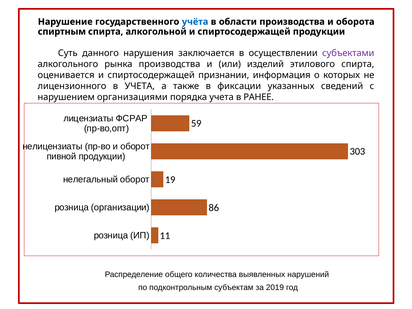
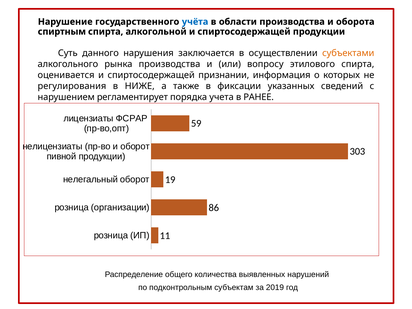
субъектами colour: purple -> orange
изделий: изделий -> вопросу
лицензионного: лицензионного -> регулирования
в УЧЕТА: УЧЕТА -> НИЖЕ
организациями: организациями -> регламентирует
